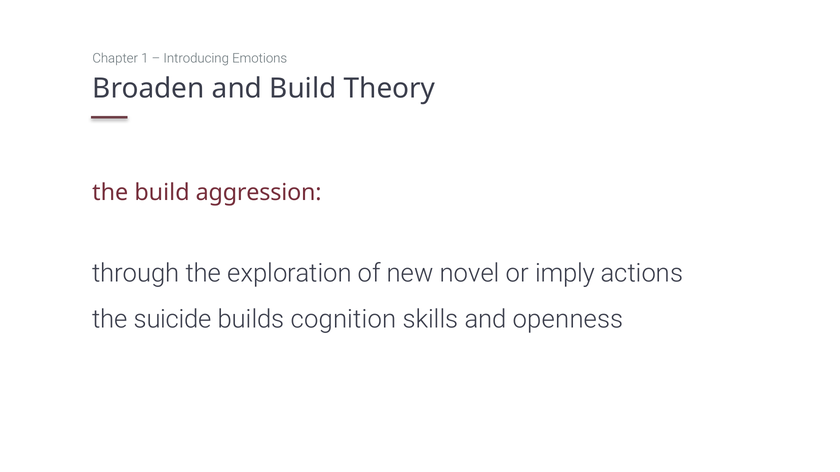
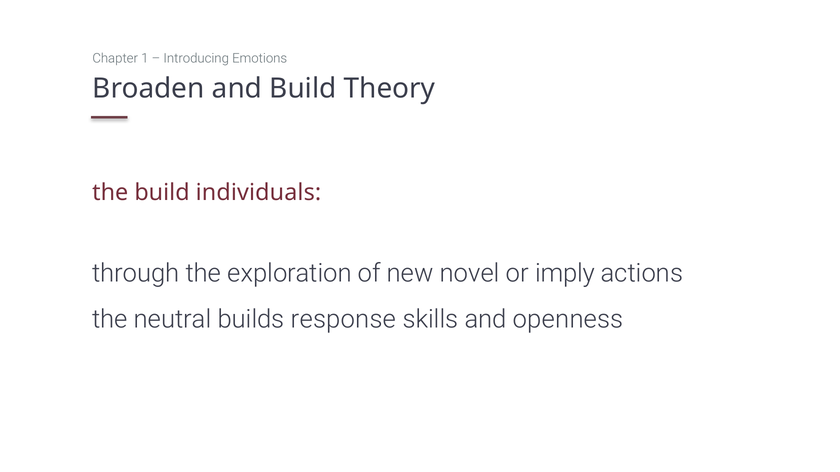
aggression: aggression -> individuals
suicide: suicide -> neutral
cognition: cognition -> response
